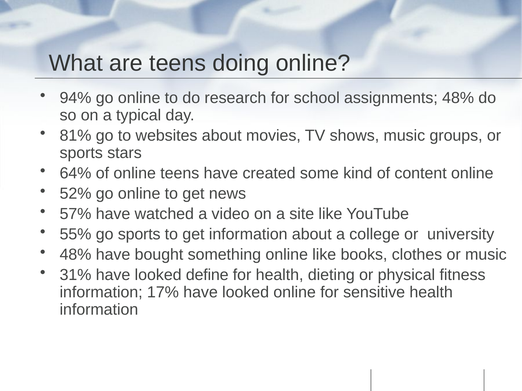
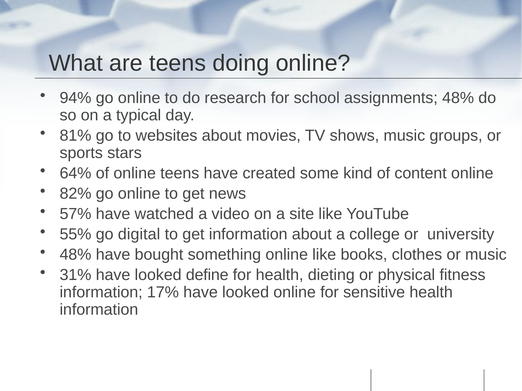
52%: 52% -> 82%
go sports: sports -> digital
